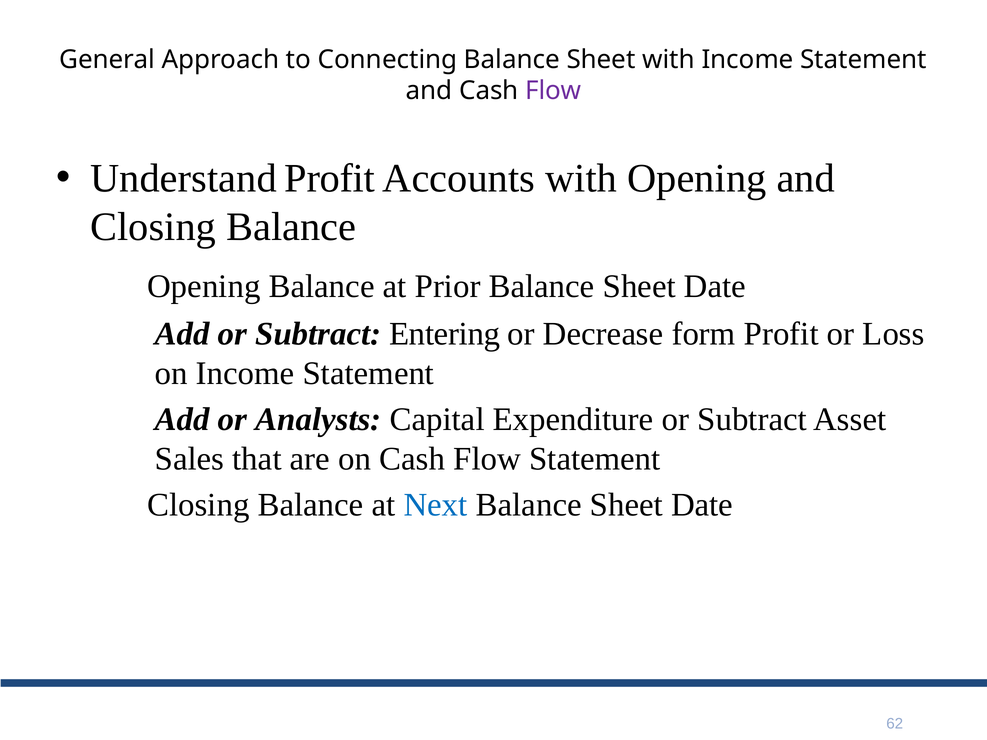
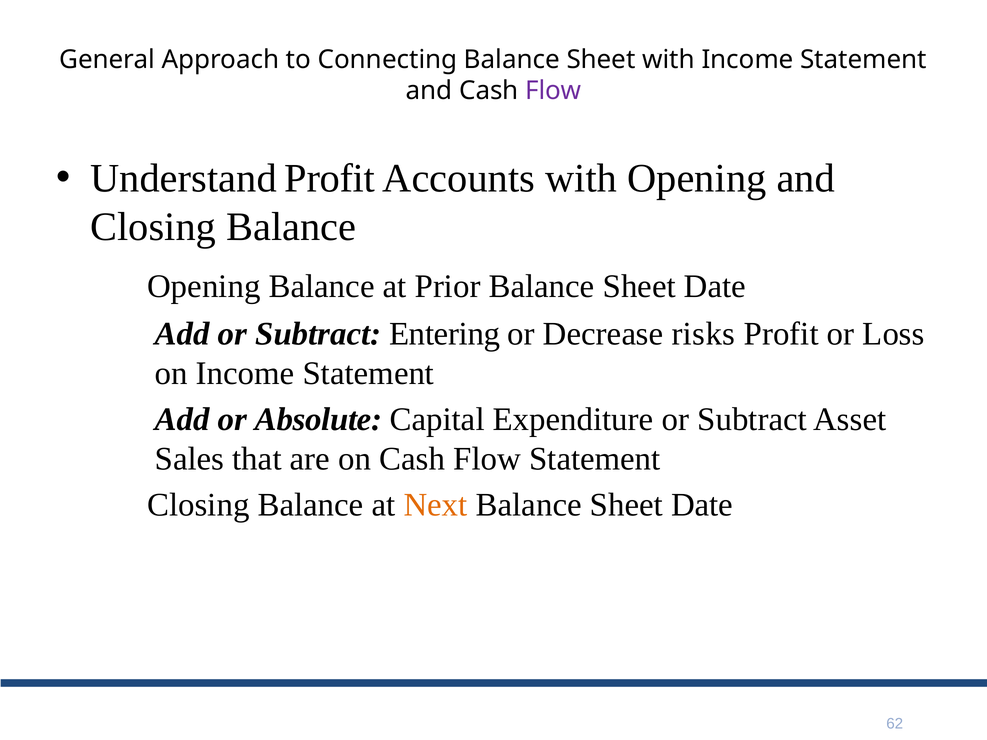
form: form -> risks
Analysts: Analysts -> Absolute
Next colour: blue -> orange
